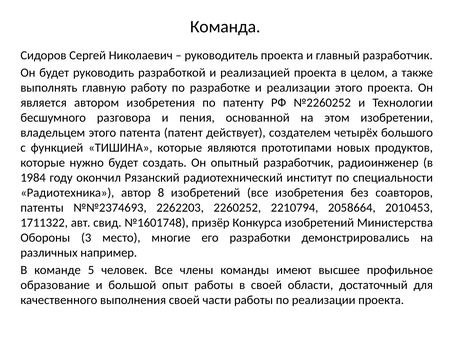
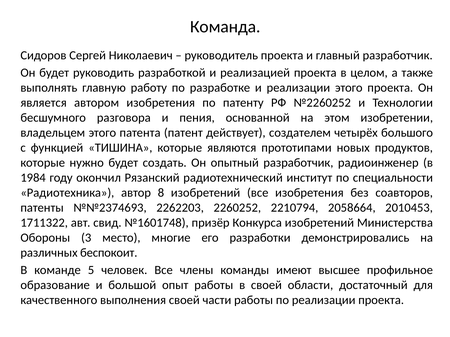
например: например -> беспокоит
